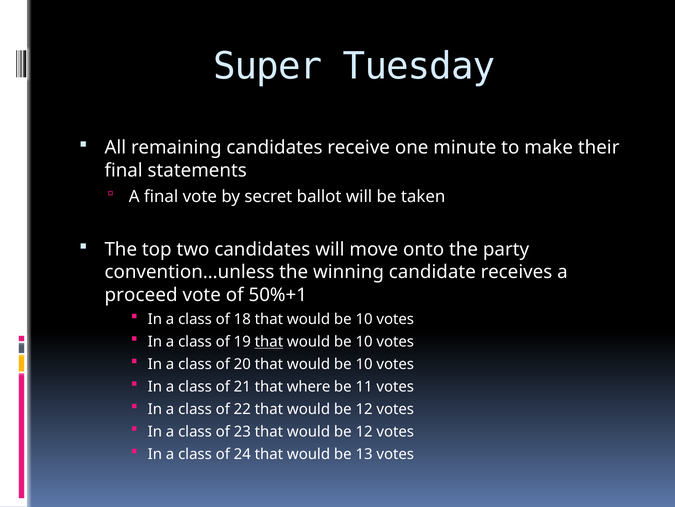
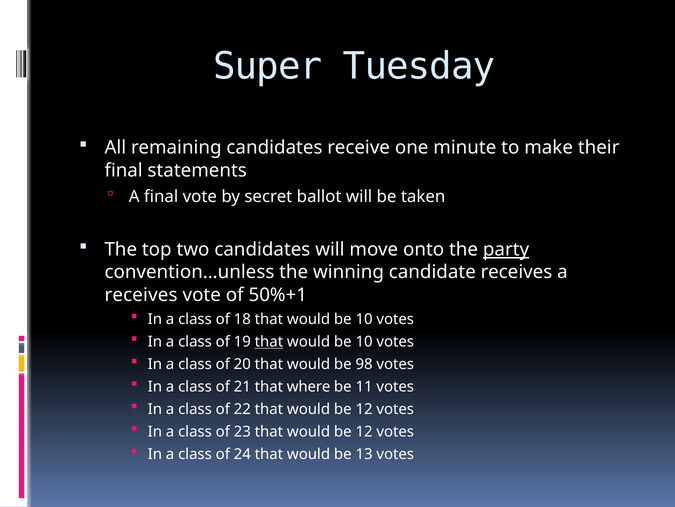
party underline: none -> present
proceed at (141, 294): proceed -> receives
10 at (364, 364): 10 -> 98
